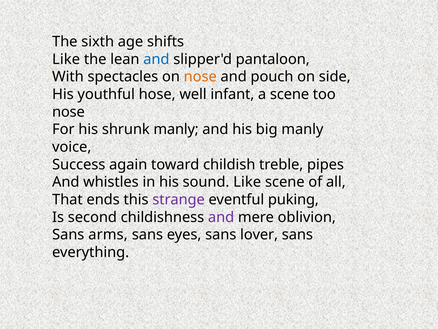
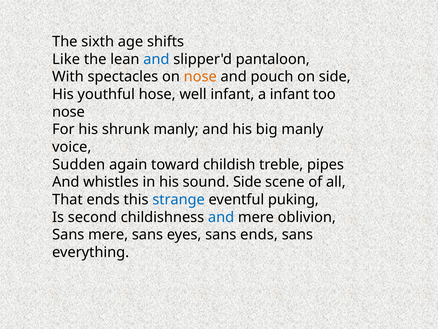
a scene: scene -> infant
Success: Success -> Sudden
sound Like: Like -> Side
strange colour: purple -> blue
and at (221, 217) colour: purple -> blue
Sans arms: arms -> mere
sans lover: lover -> ends
